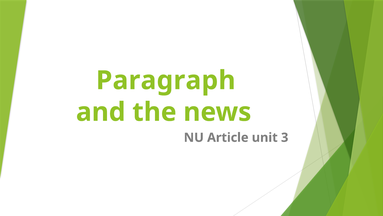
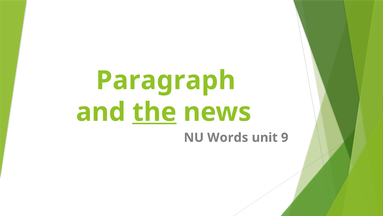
the underline: none -> present
Article: Article -> Words
3: 3 -> 9
